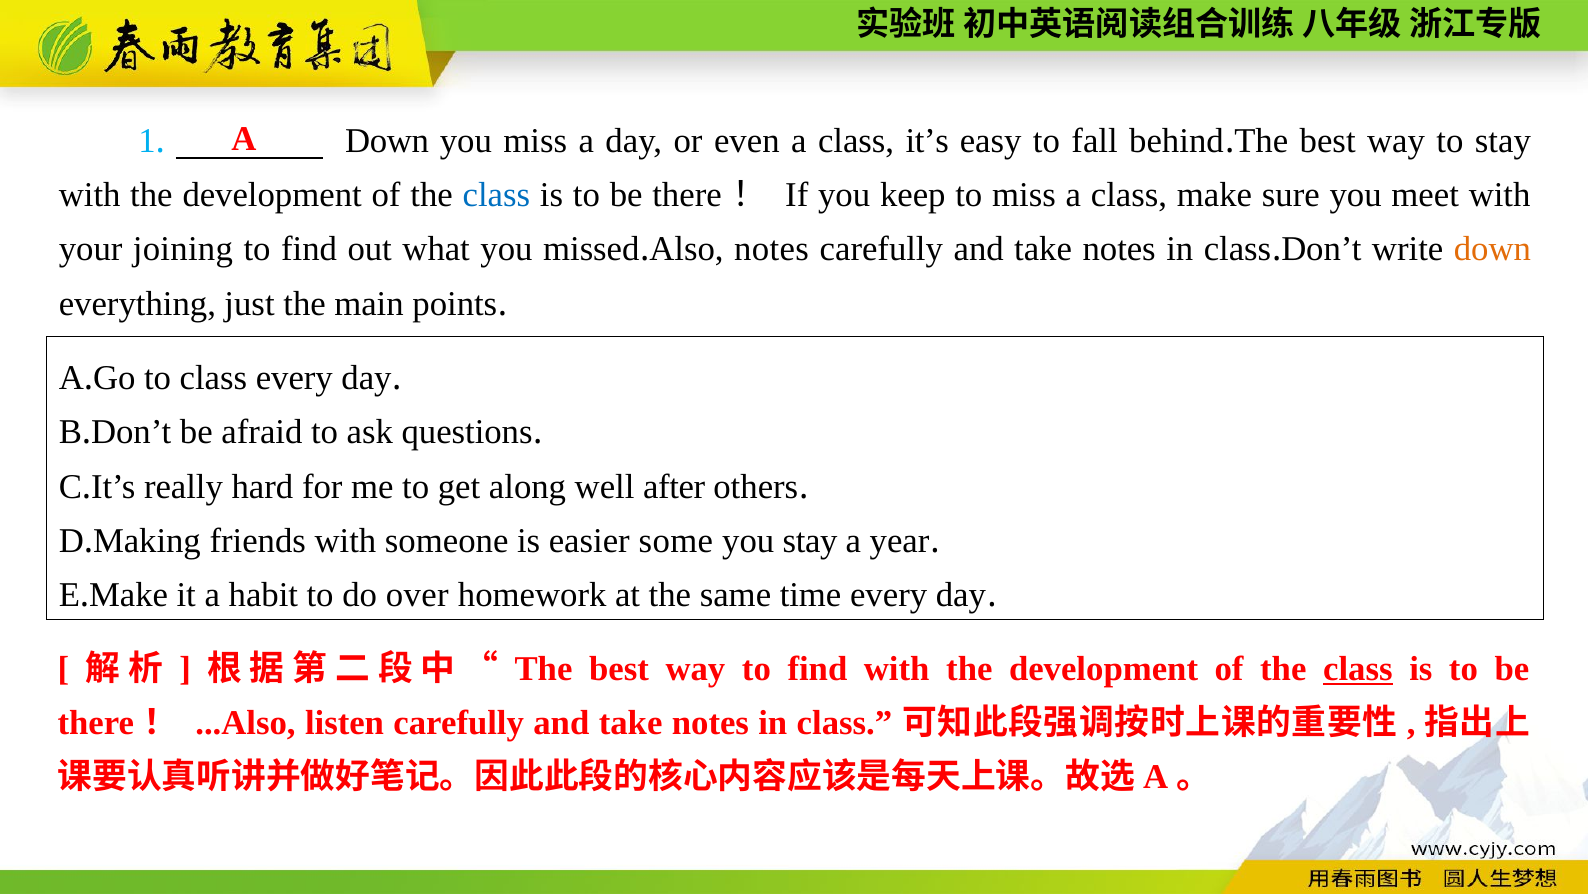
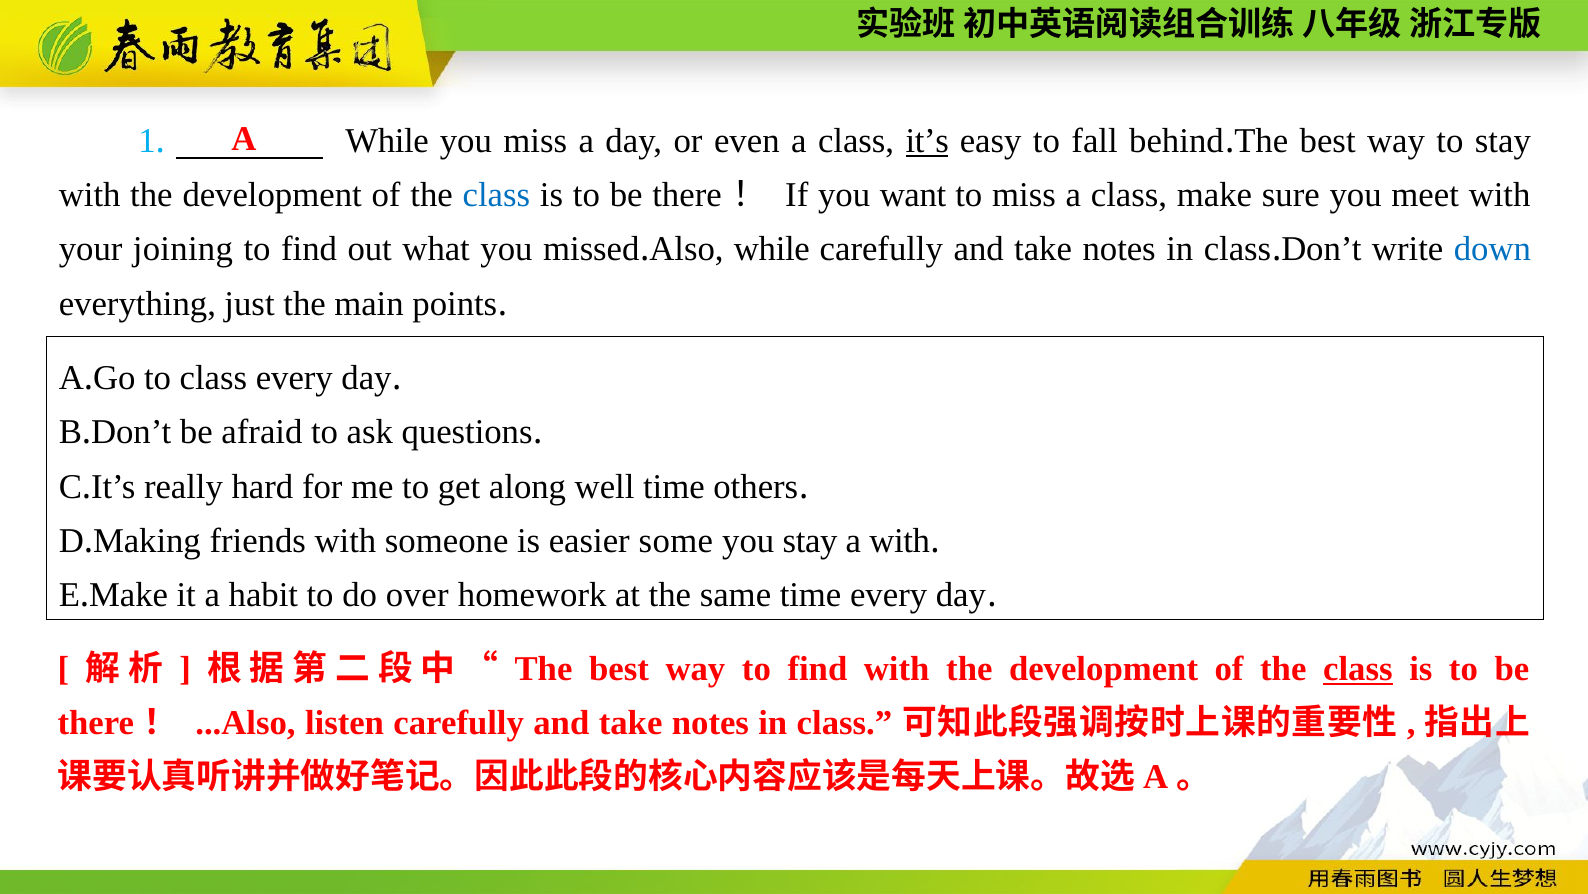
Down at (387, 141): Down -> While
it’s at (927, 141) underline: none -> present
keep: keep -> want
notes at (772, 249): notes -> while
down at (1492, 249) colour: orange -> blue
well after: after -> time
a year: year -> with
